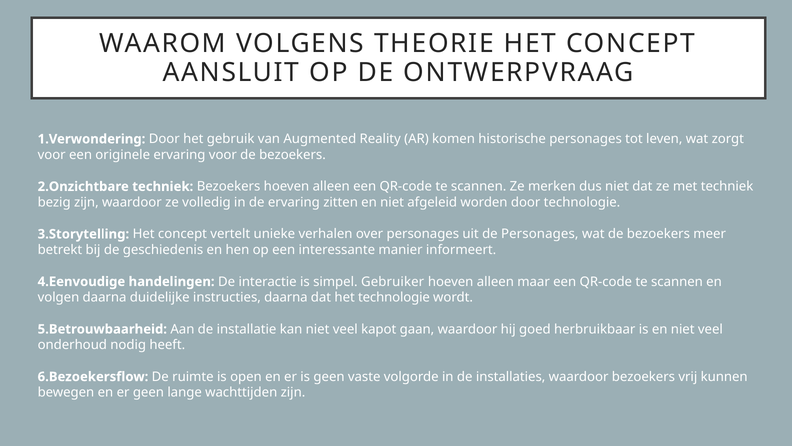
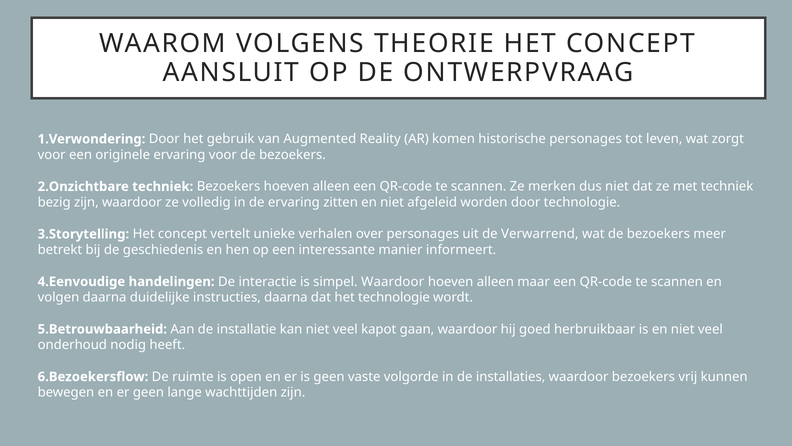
de Personages: Personages -> Verwarrend
simpel Gebruiker: Gebruiker -> Waardoor
